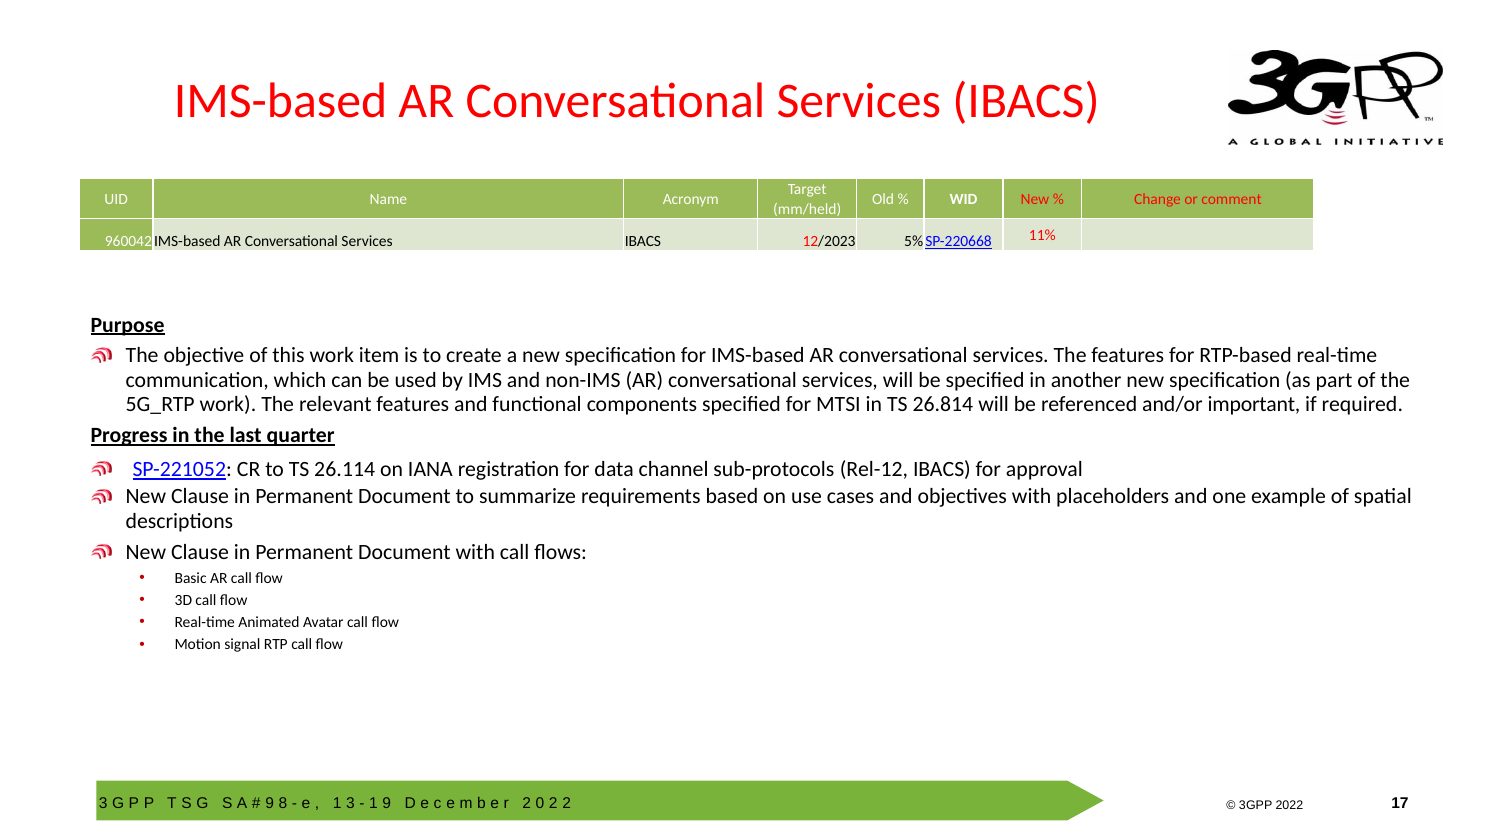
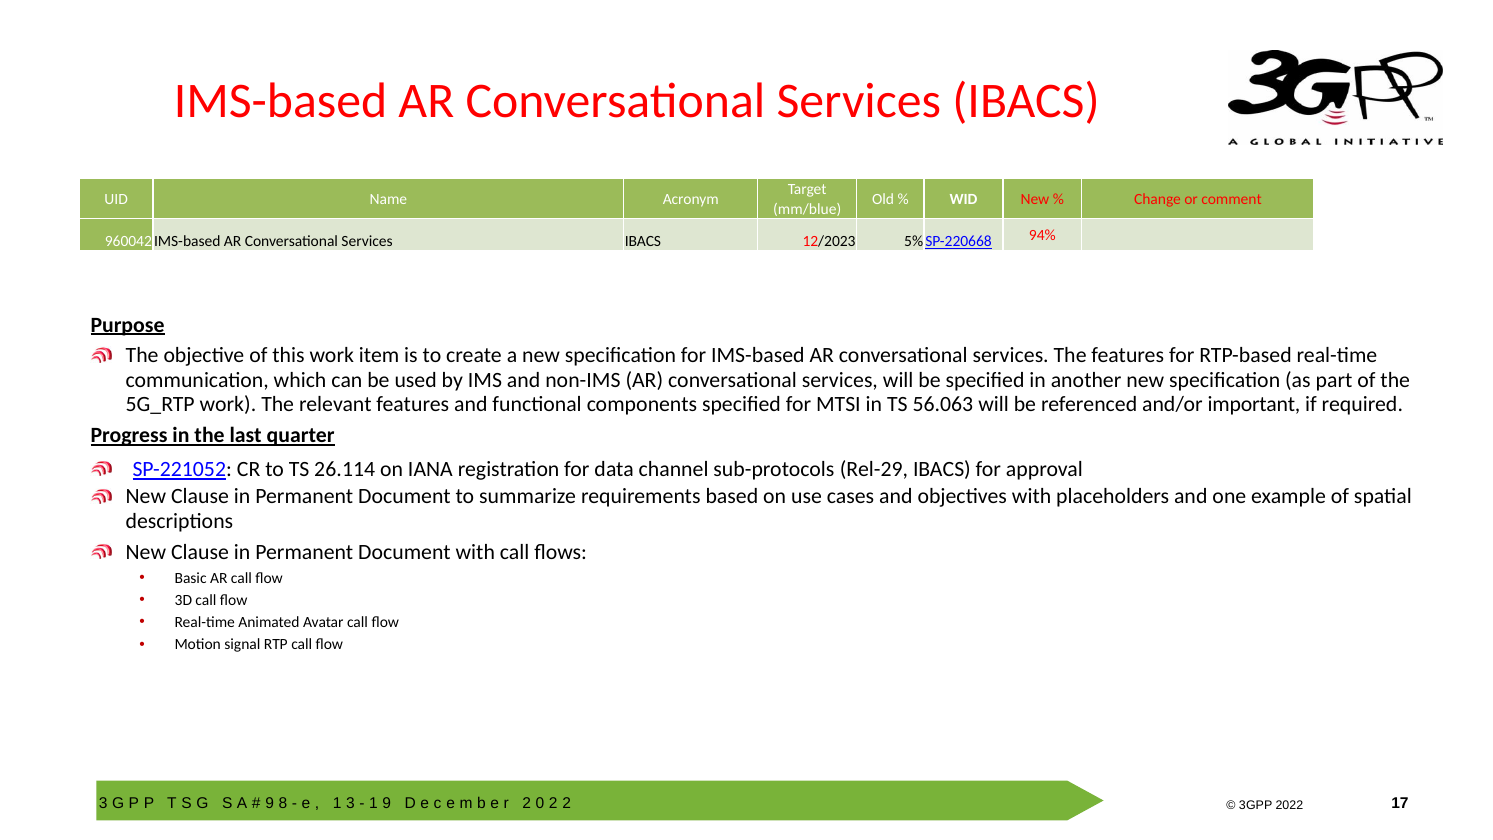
mm/held: mm/held -> mm/blue
11%: 11% -> 94%
26.814: 26.814 -> 56.063
Rel-12: Rel-12 -> Rel-29
